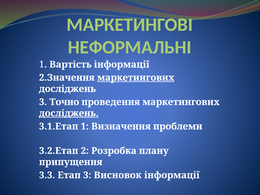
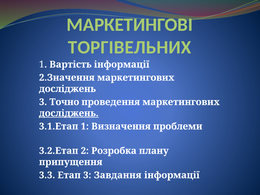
НЕФОРМАЛЬНІ: НЕФОРМАЛЬНІ -> ТОРГІВЕЛЬНИХ
маркетингових at (136, 78) underline: present -> none
Висновок: Висновок -> Завдання
